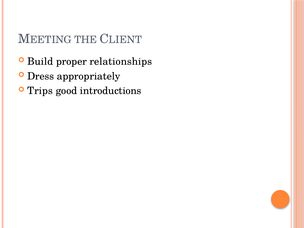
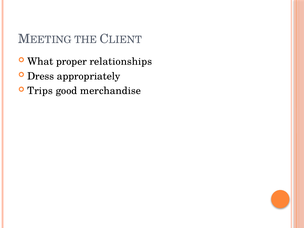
Build: Build -> What
introductions: introductions -> merchandise
